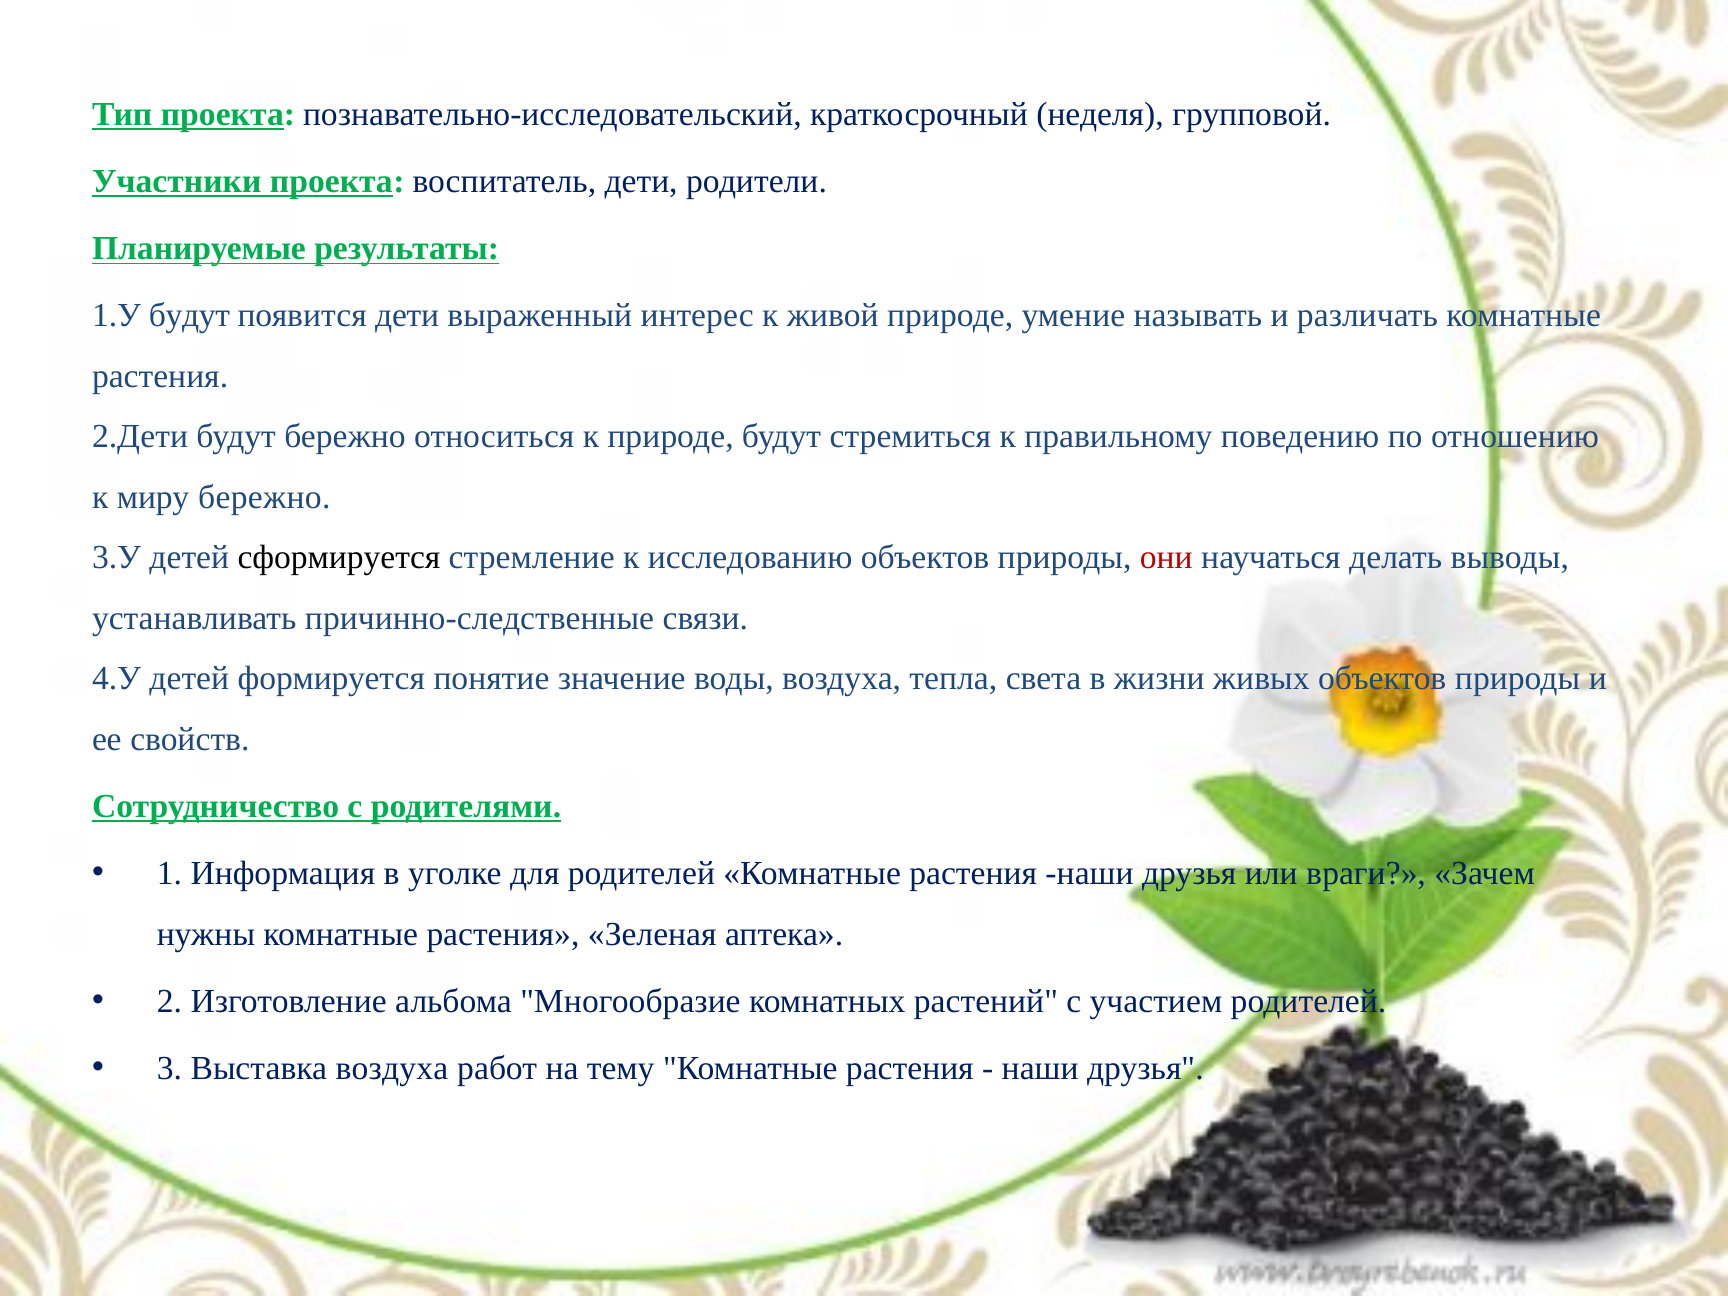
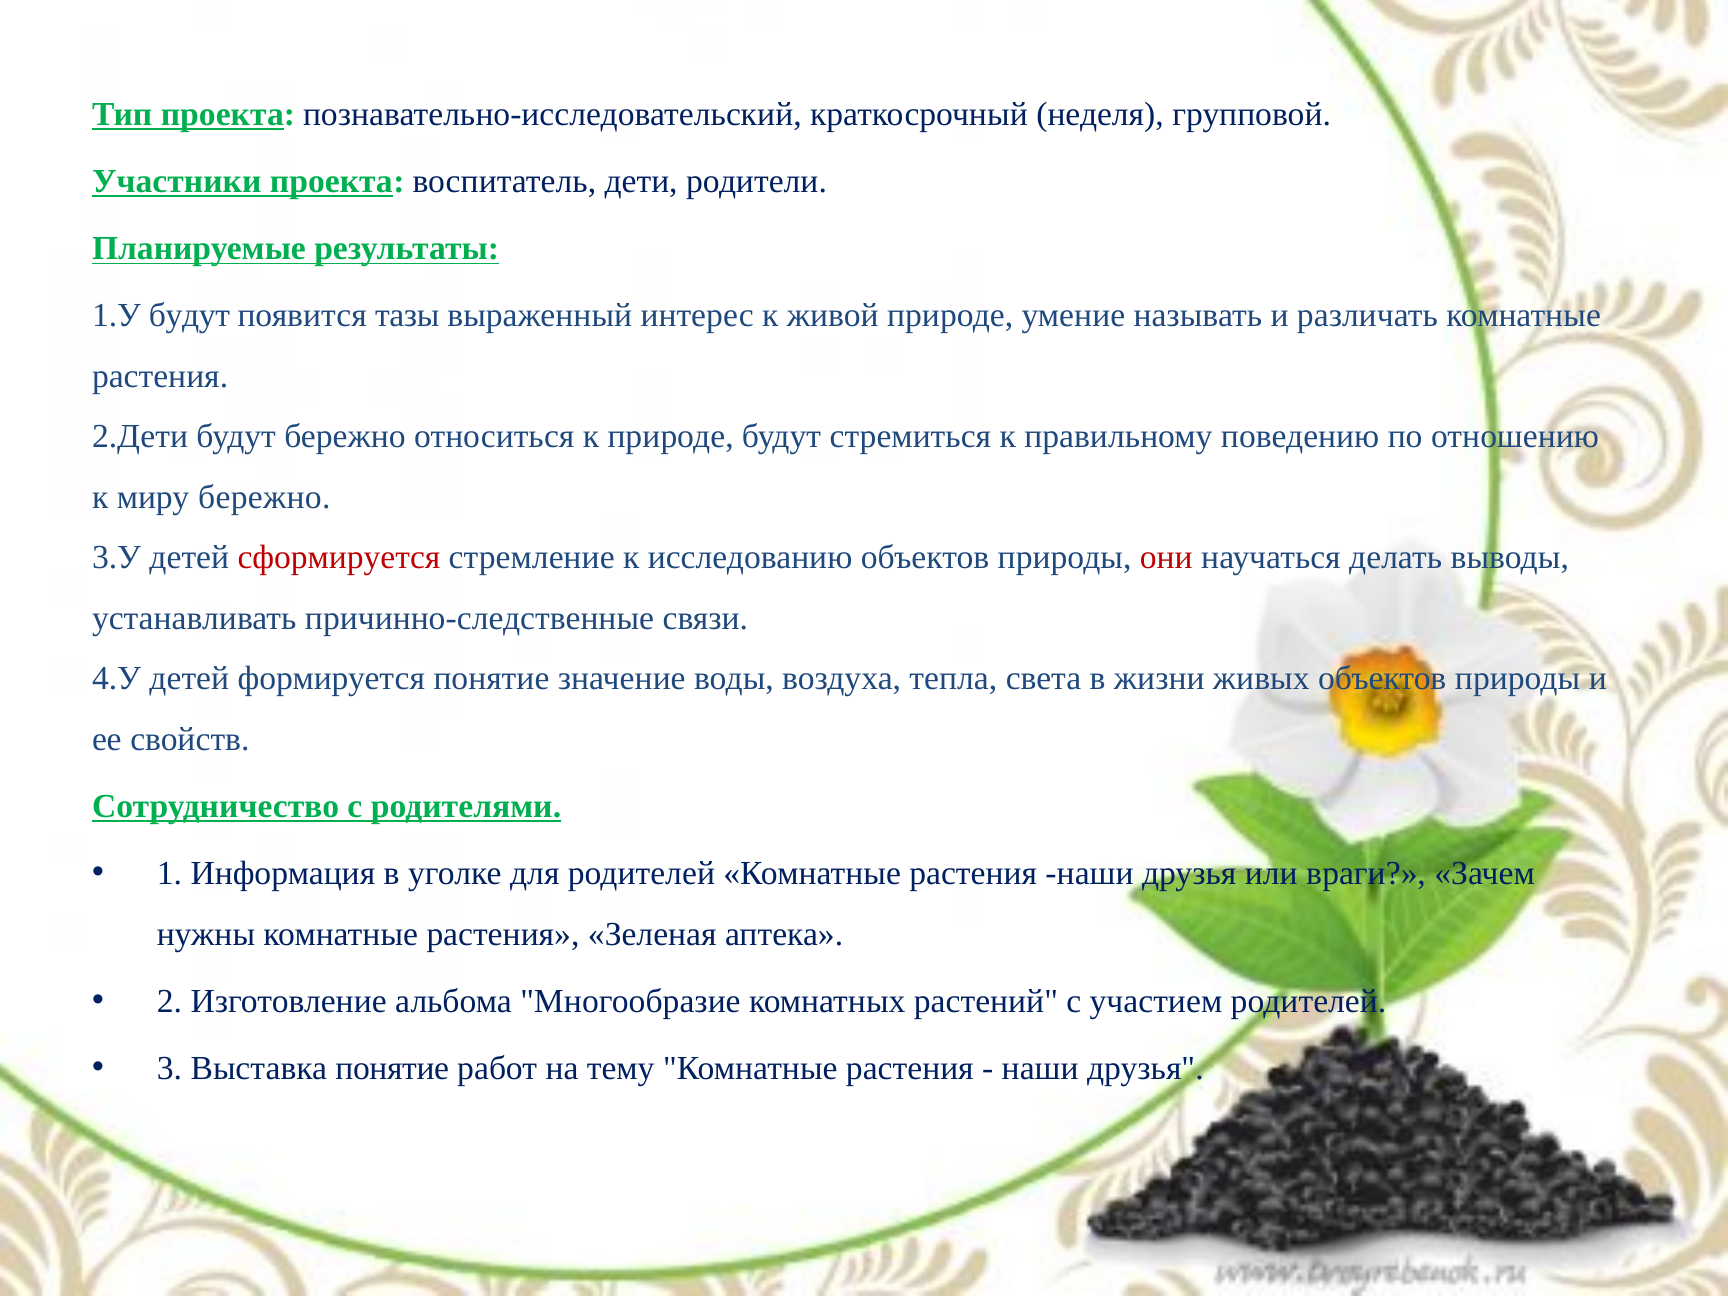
появится дети: дети -> тазы
сформируется colour: black -> red
Выставка воздуха: воздуха -> понятие
